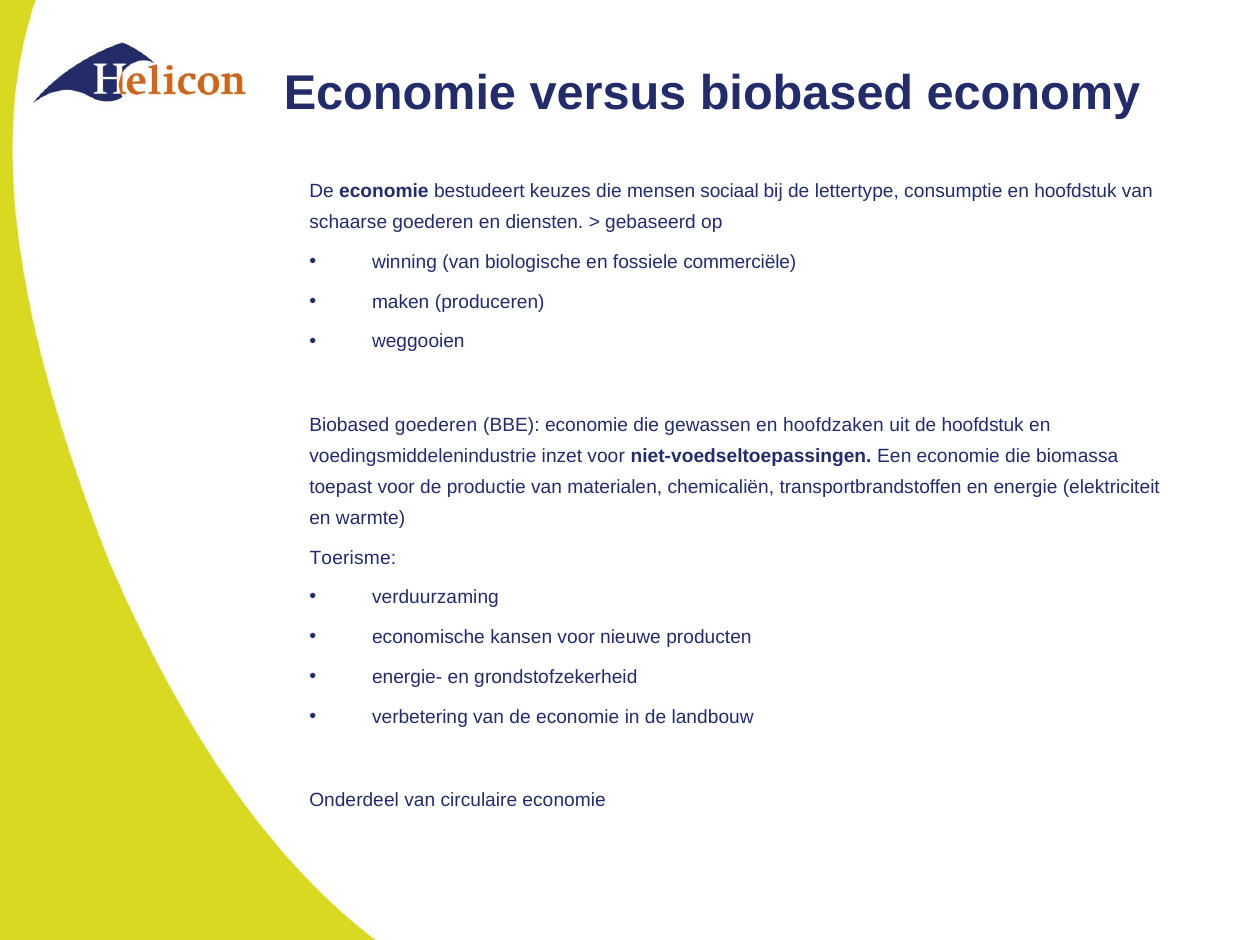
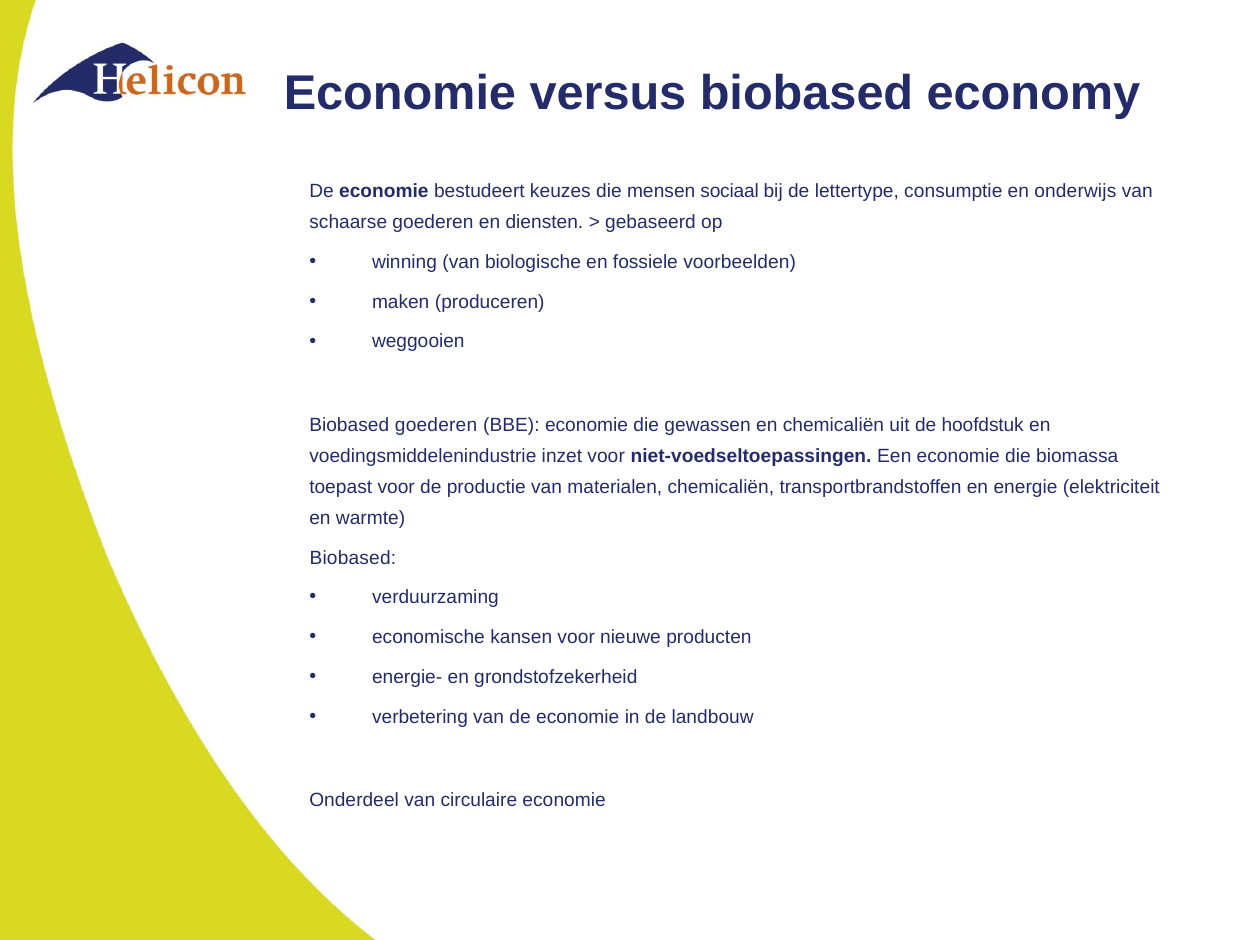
en hoofdstuk: hoofdstuk -> onderwijs
commerciële: commerciële -> voorbeelden
en hoofdzaken: hoofdzaken -> chemicaliën
Toerisme at (353, 558): Toerisme -> Biobased
